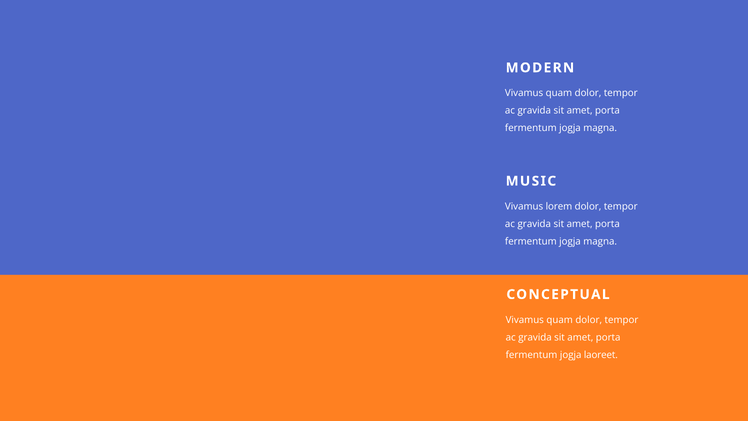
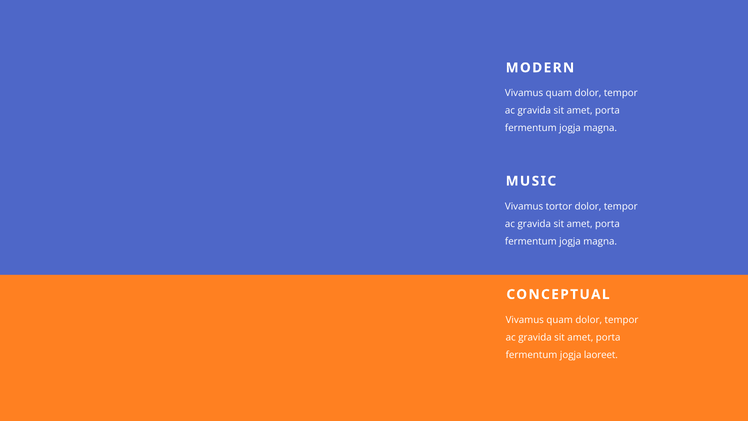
lorem: lorem -> tortor
